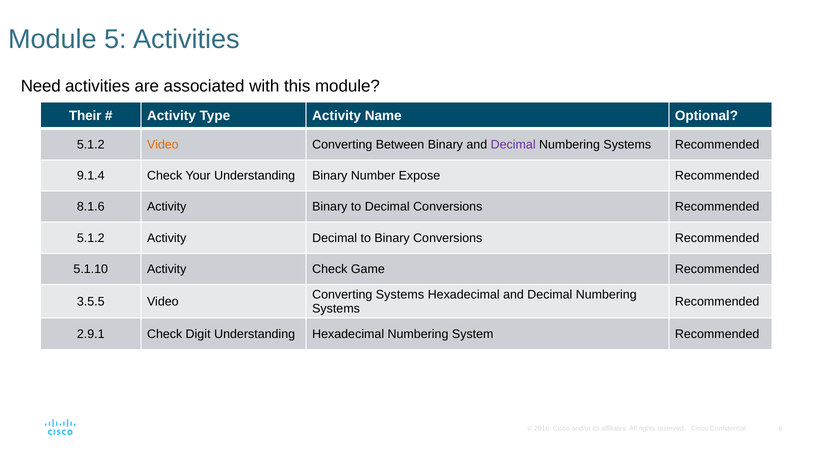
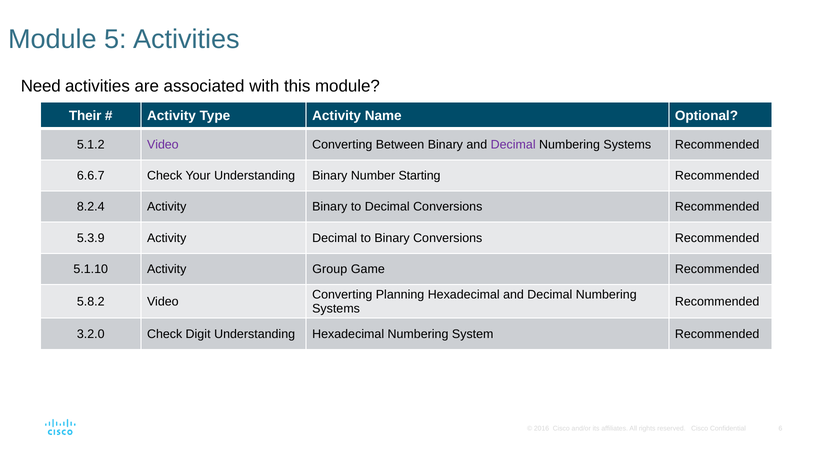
Video at (163, 145) colour: orange -> purple
9.1.4: 9.1.4 -> 6.6.7
Expose: Expose -> Starting
8.1.6: 8.1.6 -> 8.2.4
5.1.2 at (91, 238): 5.1.2 -> 5.3.9
Activity Check: Check -> Group
Converting Systems: Systems -> Planning
3.5.5: 3.5.5 -> 5.8.2
2.9.1: 2.9.1 -> 3.2.0
